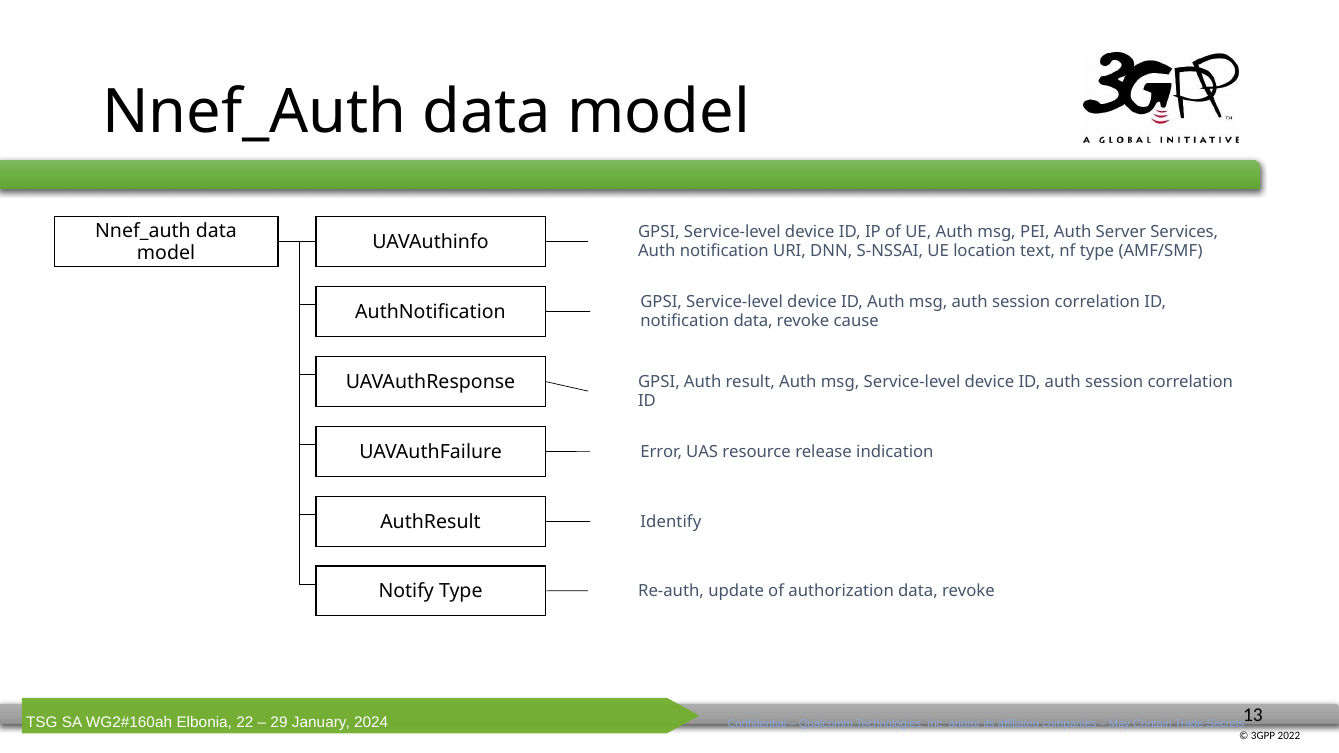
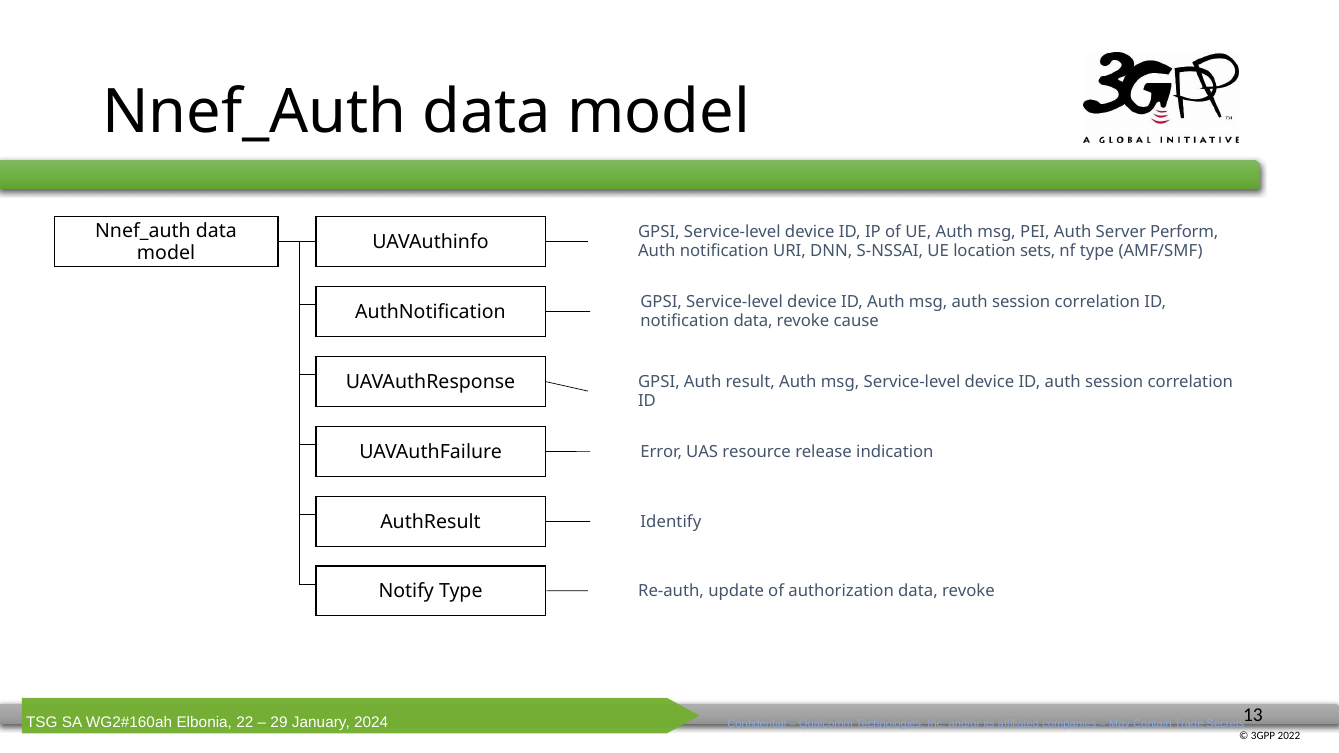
Services: Services -> Perform
text: text -> sets
